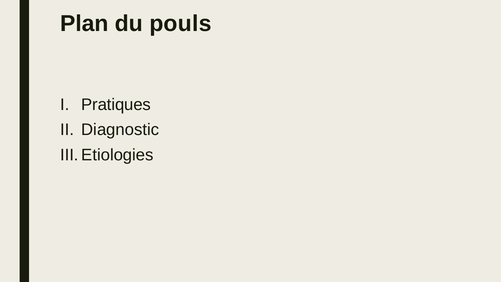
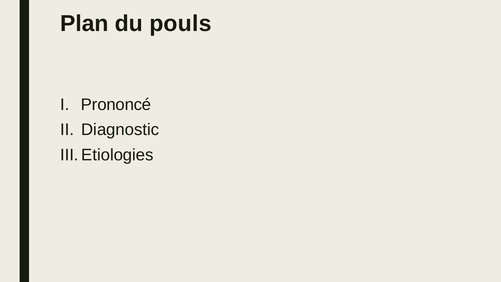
Pratiques: Pratiques -> Prononcé
